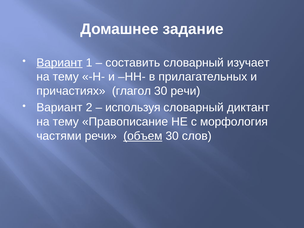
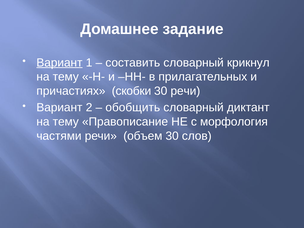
изучает: изучает -> крикнул
глагол: глагол -> скобки
используя: используя -> обобщить
объем underline: present -> none
